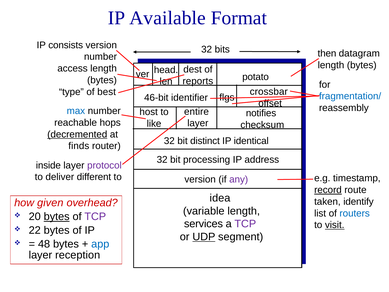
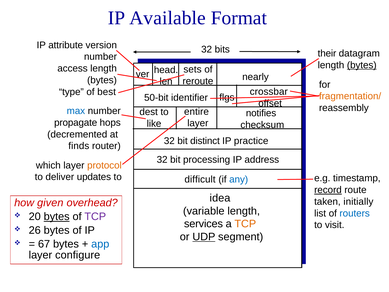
consists: consists -> attribute
then: then -> their
bytes at (362, 65) underline: none -> present
dest: dest -> sets
potato: potato -> nearly
reports: reports -> reroute
fragmentation/ colour: blue -> orange
46-bit: 46-bit -> 50-bit
host: host -> dest
reachable: reachable -> propagate
decremented underline: present -> none
identical: identical -> practice
inside: inside -> which
protocol colour: purple -> orange
different: different -> updates
version at (200, 179): version -> difficult
any colour: purple -> blue
identify: identify -> initially
TCP at (245, 224) colour: purple -> orange
visit underline: present -> none
22: 22 -> 26
48: 48 -> 67
reception: reception -> configure
